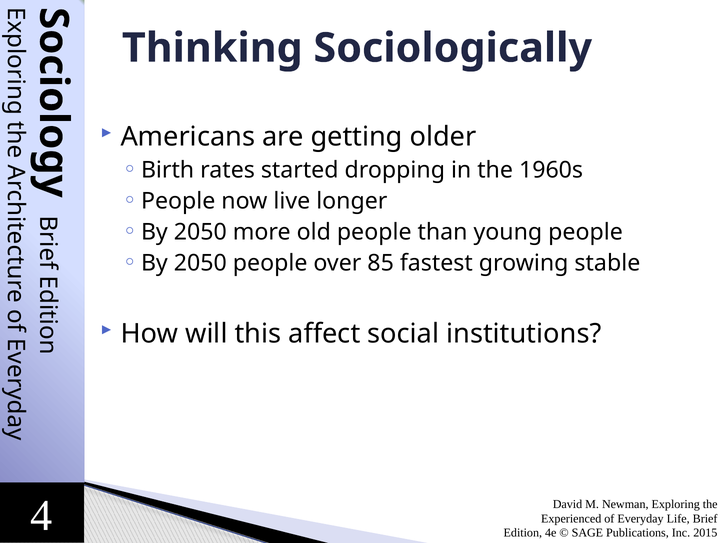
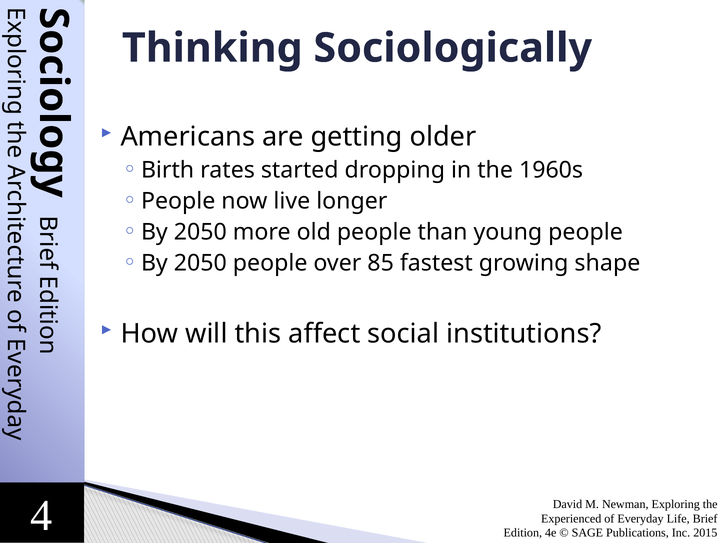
stable: stable -> shape
